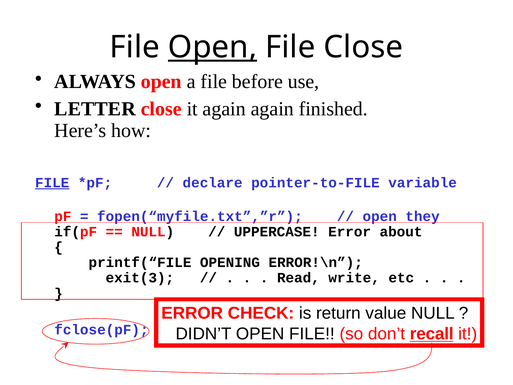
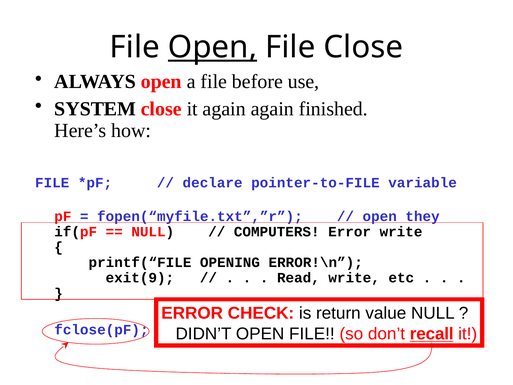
LETTER: LETTER -> SYSTEM
FILE at (52, 183) underline: present -> none
UPPERCASE: UPPERCASE -> COMPUTERS
Error about: about -> write
exit(3: exit(3 -> exit(9
